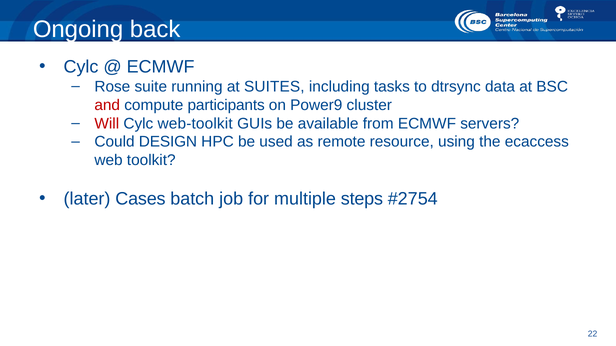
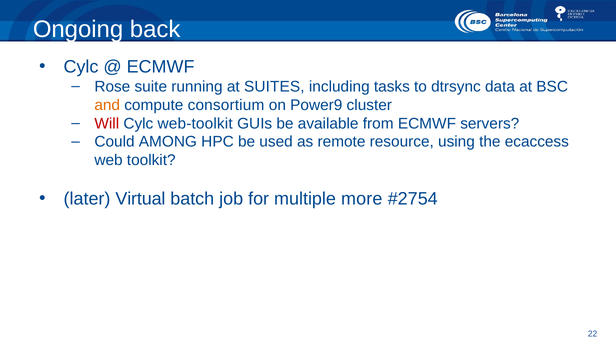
and colour: red -> orange
participants: participants -> consortium
DESIGN: DESIGN -> AMONG
Cases: Cases -> Virtual
steps: steps -> more
